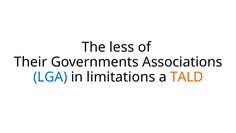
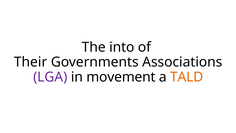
less: less -> into
LGA colour: blue -> purple
limitations: limitations -> movement
